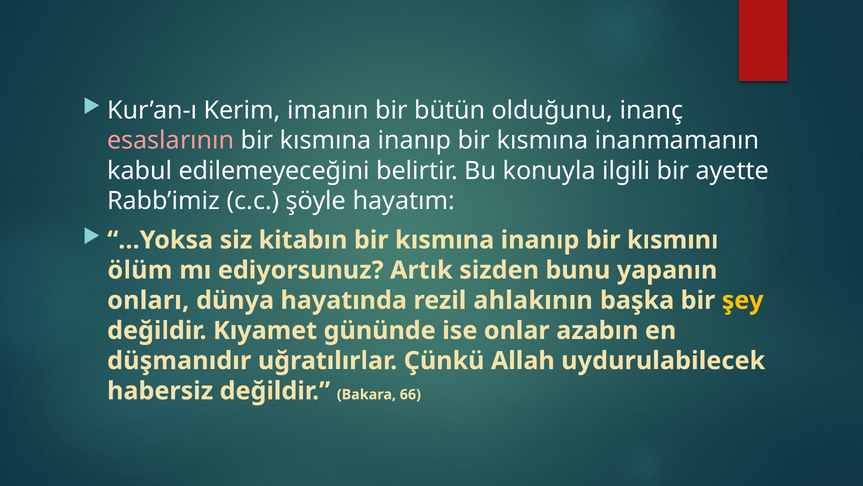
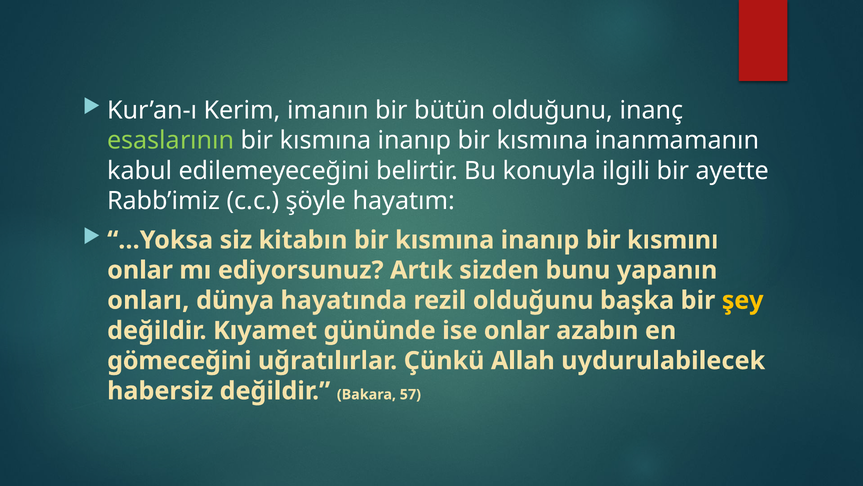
esaslarının colour: pink -> light green
ölüm at (140, 270): ölüm -> onlar
rezil ahlakının: ahlakının -> olduğunu
düşmanıdır: düşmanıdır -> gömeceğini
66: 66 -> 57
